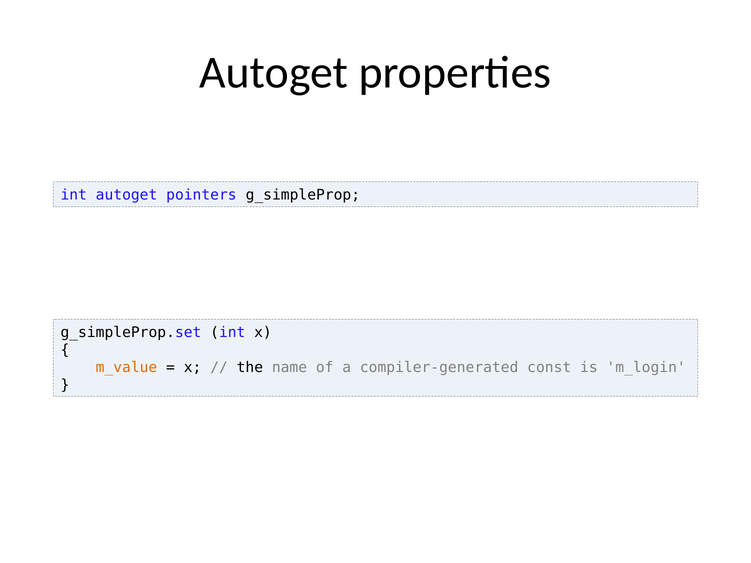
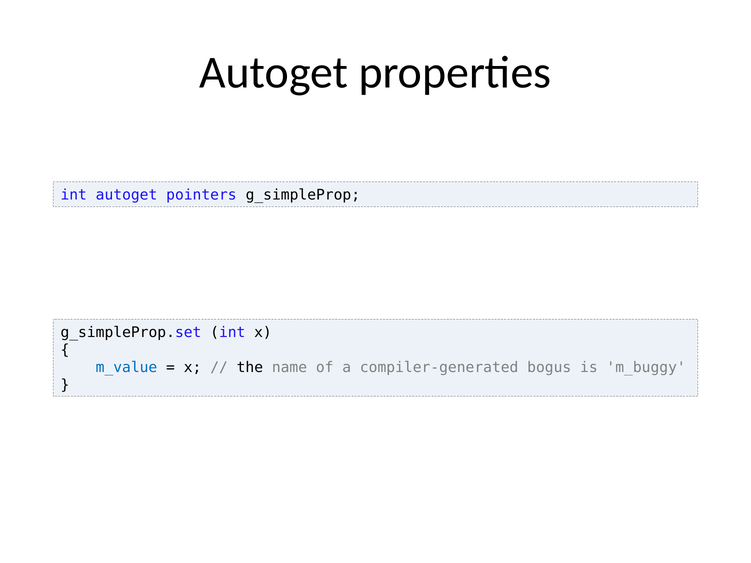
m_value colour: orange -> blue
const: const -> bogus
m_login: m_login -> m_buggy
